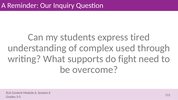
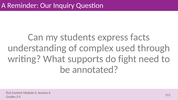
tired: tired -> facts
overcome: overcome -> annotated
